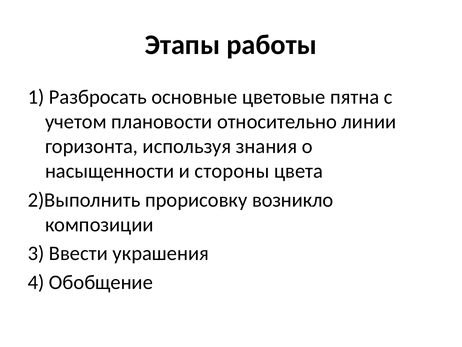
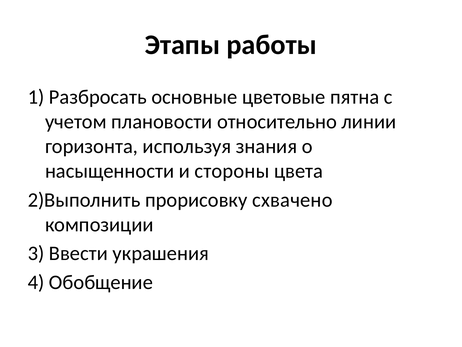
возникло: возникло -> схвачено
